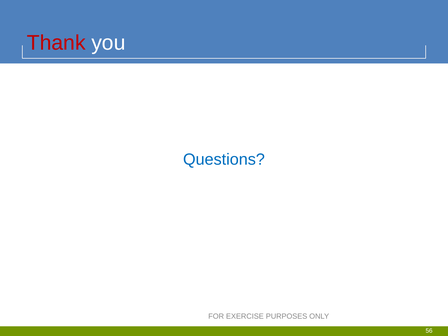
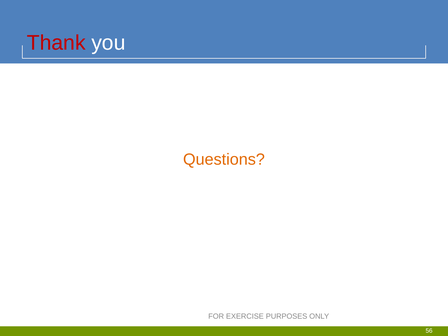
Questions colour: blue -> orange
